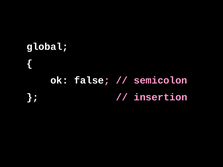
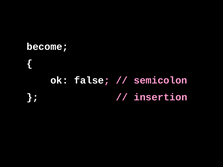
global: global -> become
